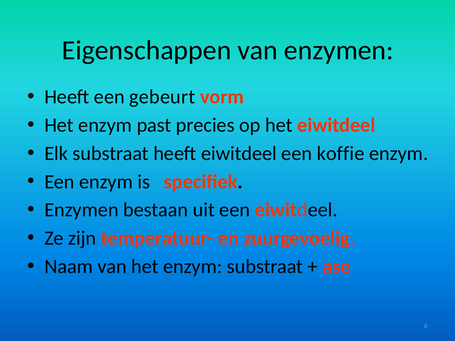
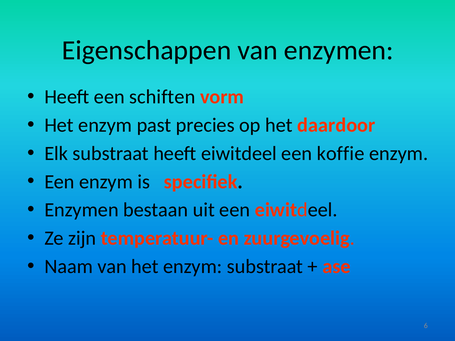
gebeurt: gebeurt -> schiften
het eiwitdeel: eiwitdeel -> daardoor
